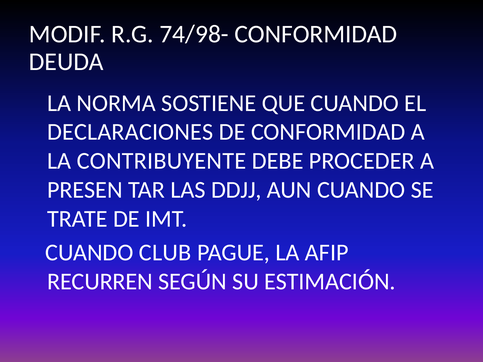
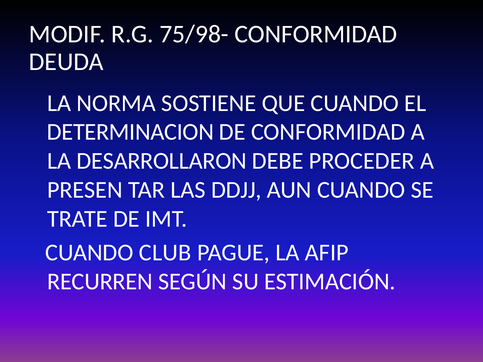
74/98-: 74/98- -> 75/98-
DECLARACIONES: DECLARACIONES -> DETERMINACION
CONTRIBUYENTE: CONTRIBUYENTE -> DESARROLLARON
